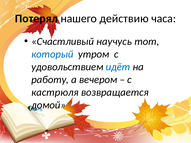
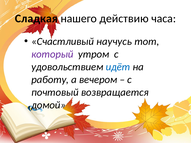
Потерял: Потерял -> Сладкая
который colour: blue -> purple
кастрюля: кастрюля -> почтовый
